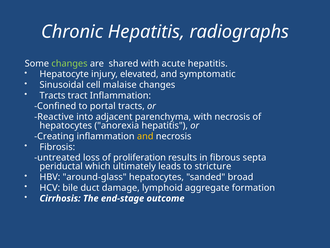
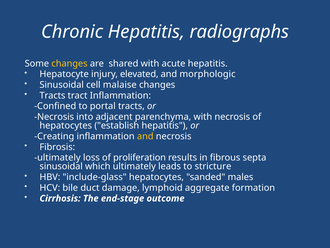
changes at (69, 63) colour: light green -> yellow
symptomatic: symptomatic -> morphologic
Reactive at (54, 117): Reactive -> Necrosis
anorexia: anorexia -> establish
untreated at (57, 157): untreated -> ultimately
periductal at (61, 166): periductal -> sinusoidal
around-glass: around-glass -> include-glass
broad: broad -> males
